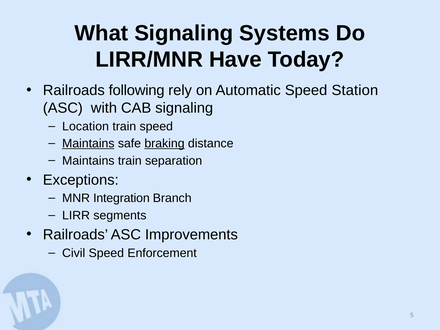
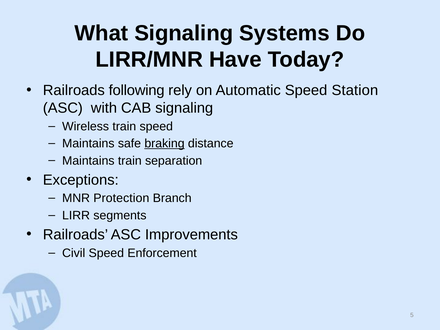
Location: Location -> Wireless
Maintains at (88, 144) underline: present -> none
Integration: Integration -> Protection
